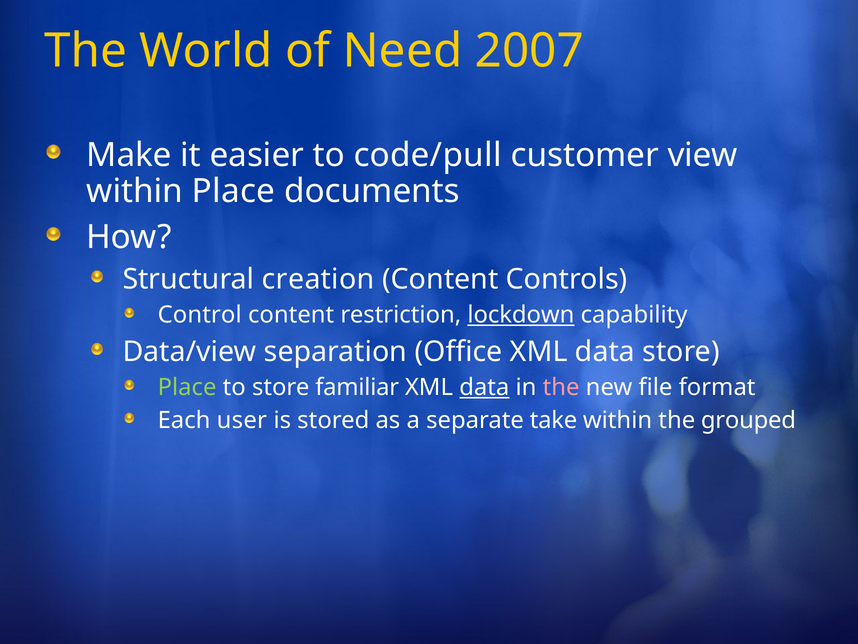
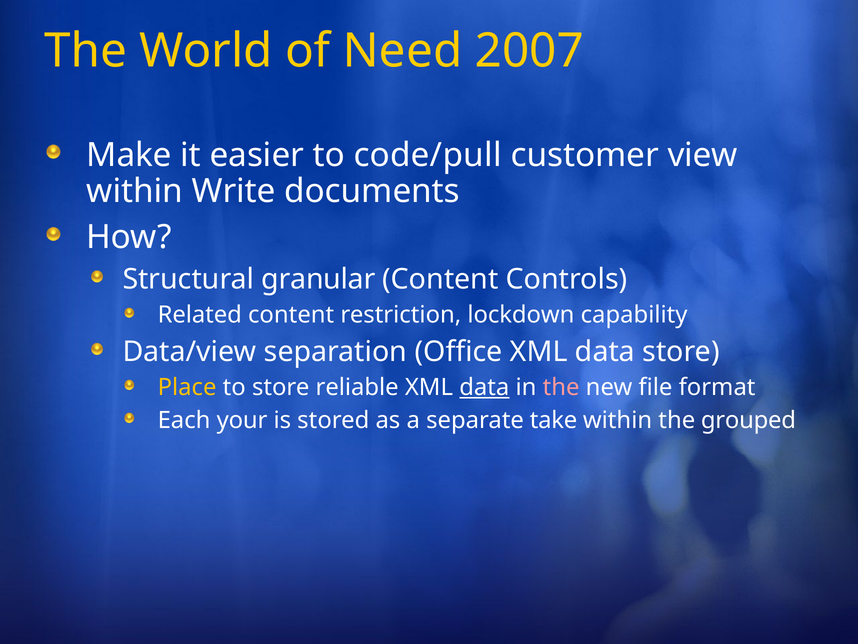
within Place: Place -> Write
creation: creation -> granular
Control: Control -> Related
lockdown underline: present -> none
Place at (187, 387) colour: light green -> yellow
familiar: familiar -> reliable
user: user -> your
